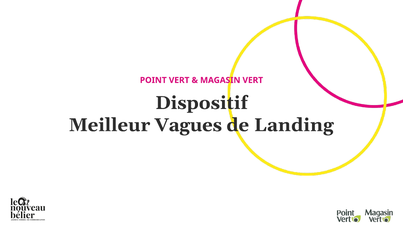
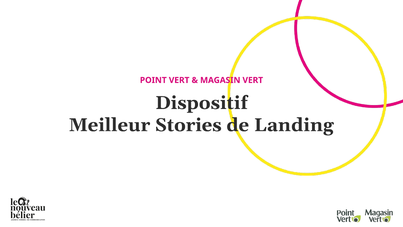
Vagues: Vagues -> Stories
